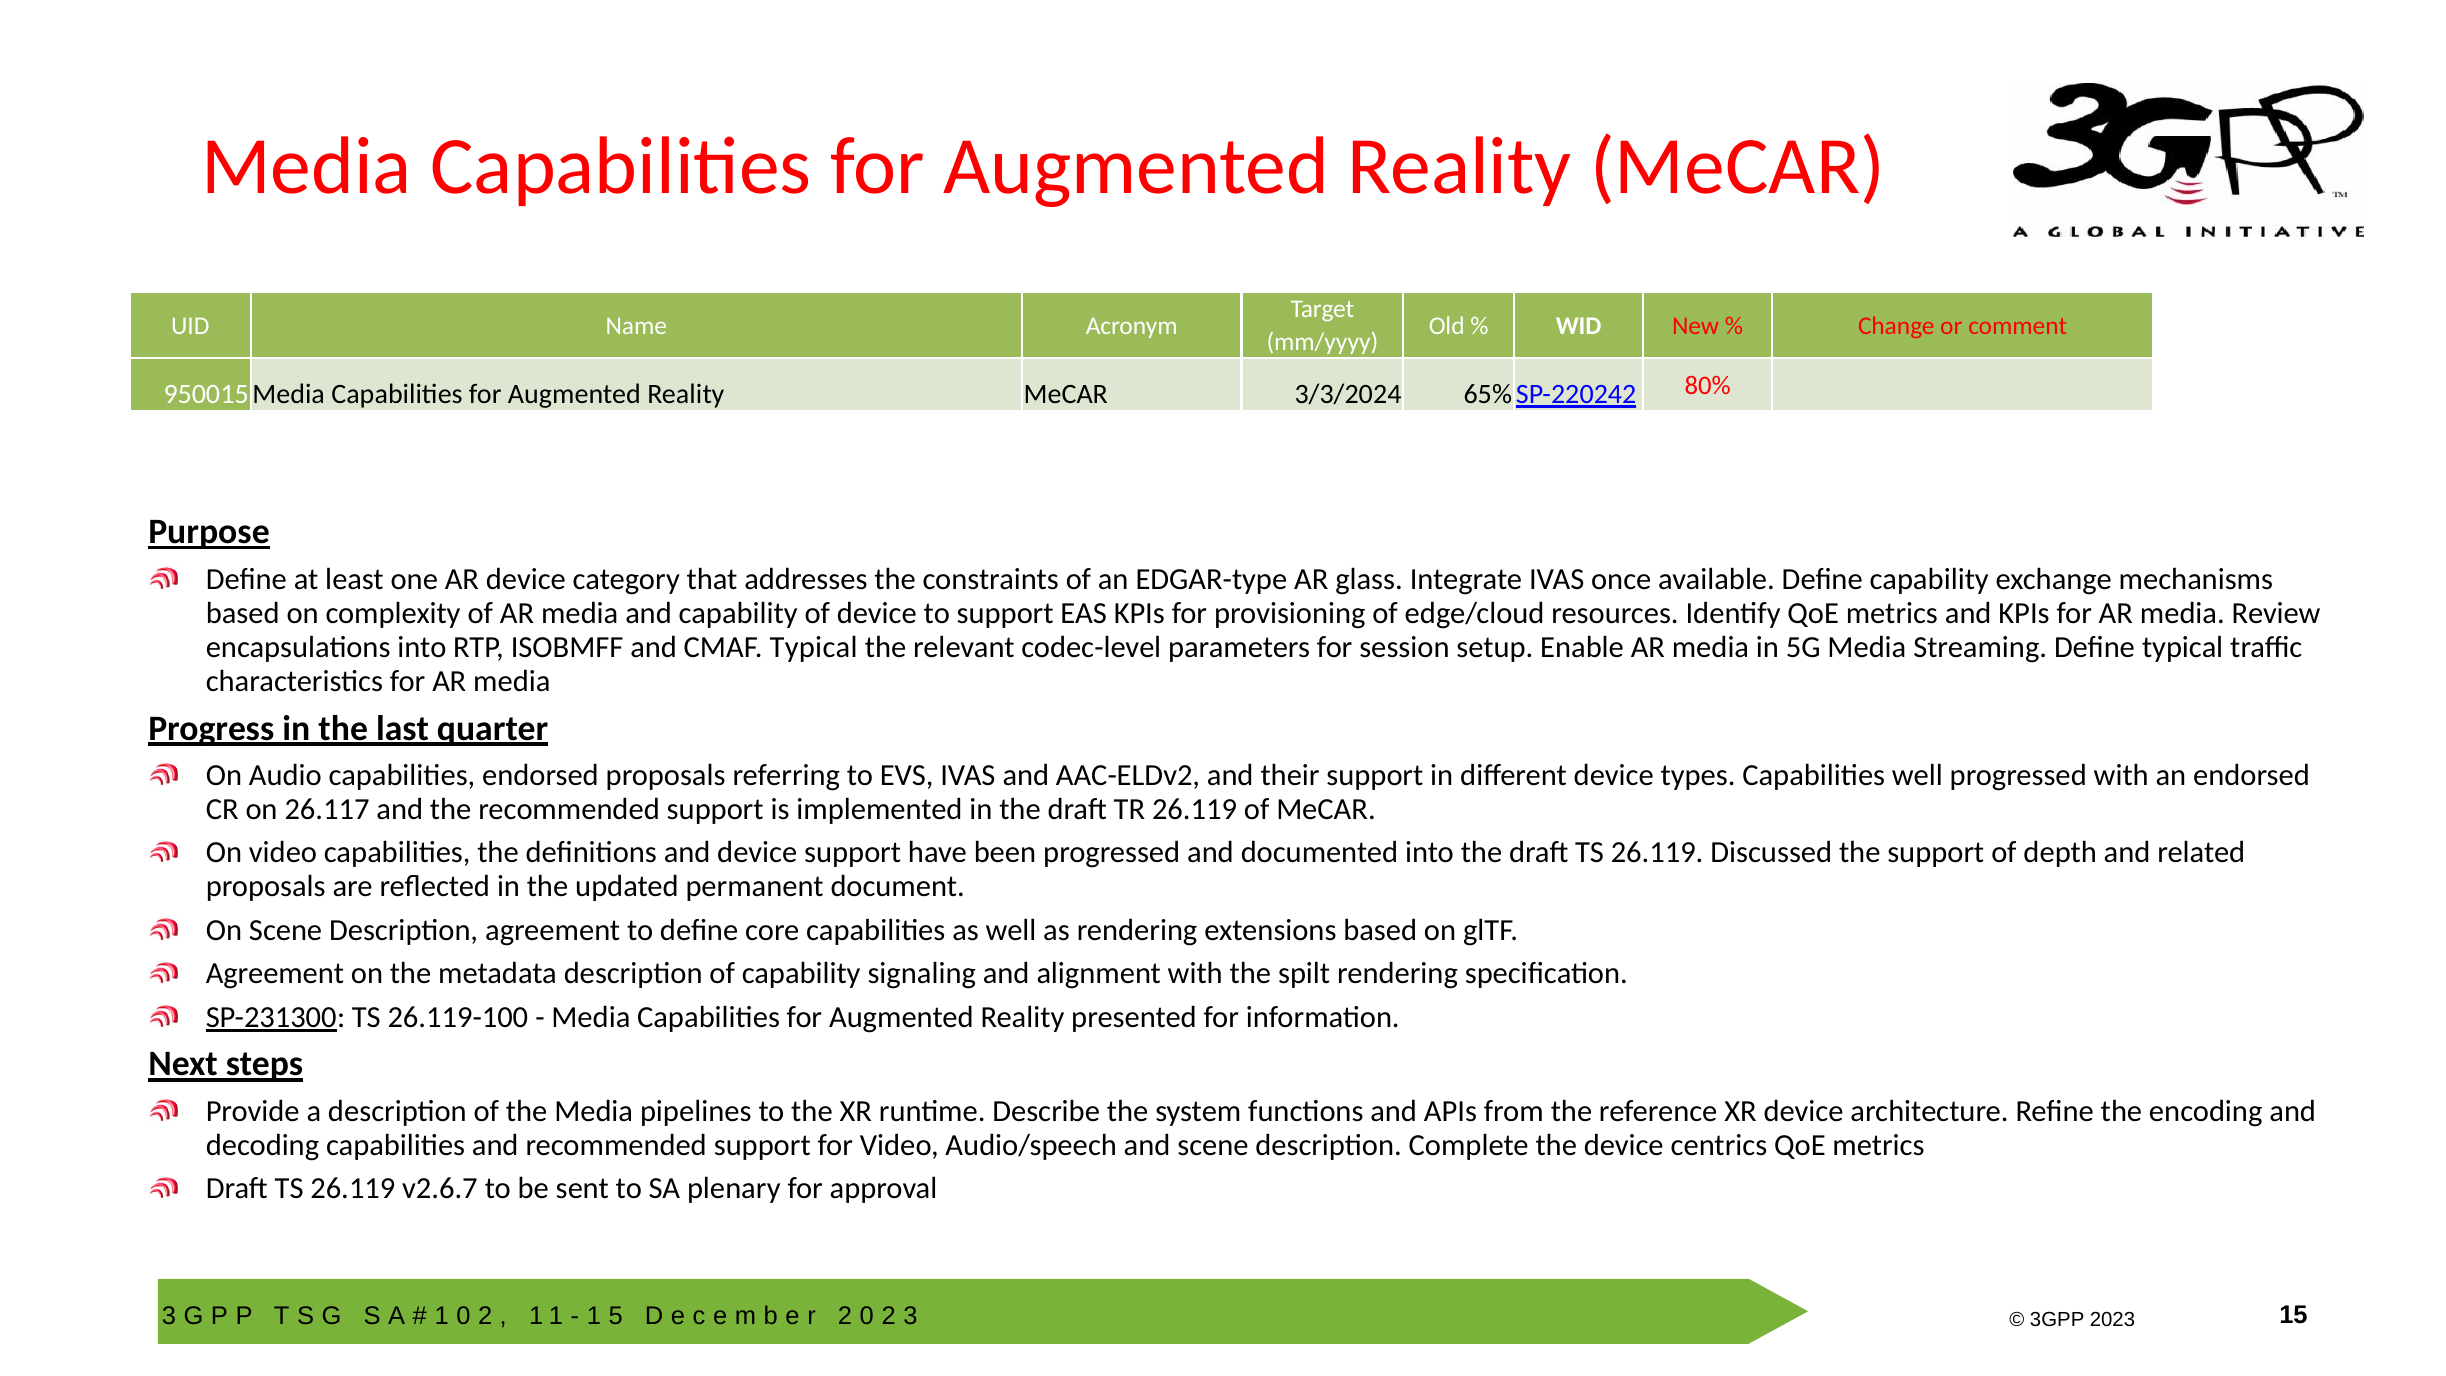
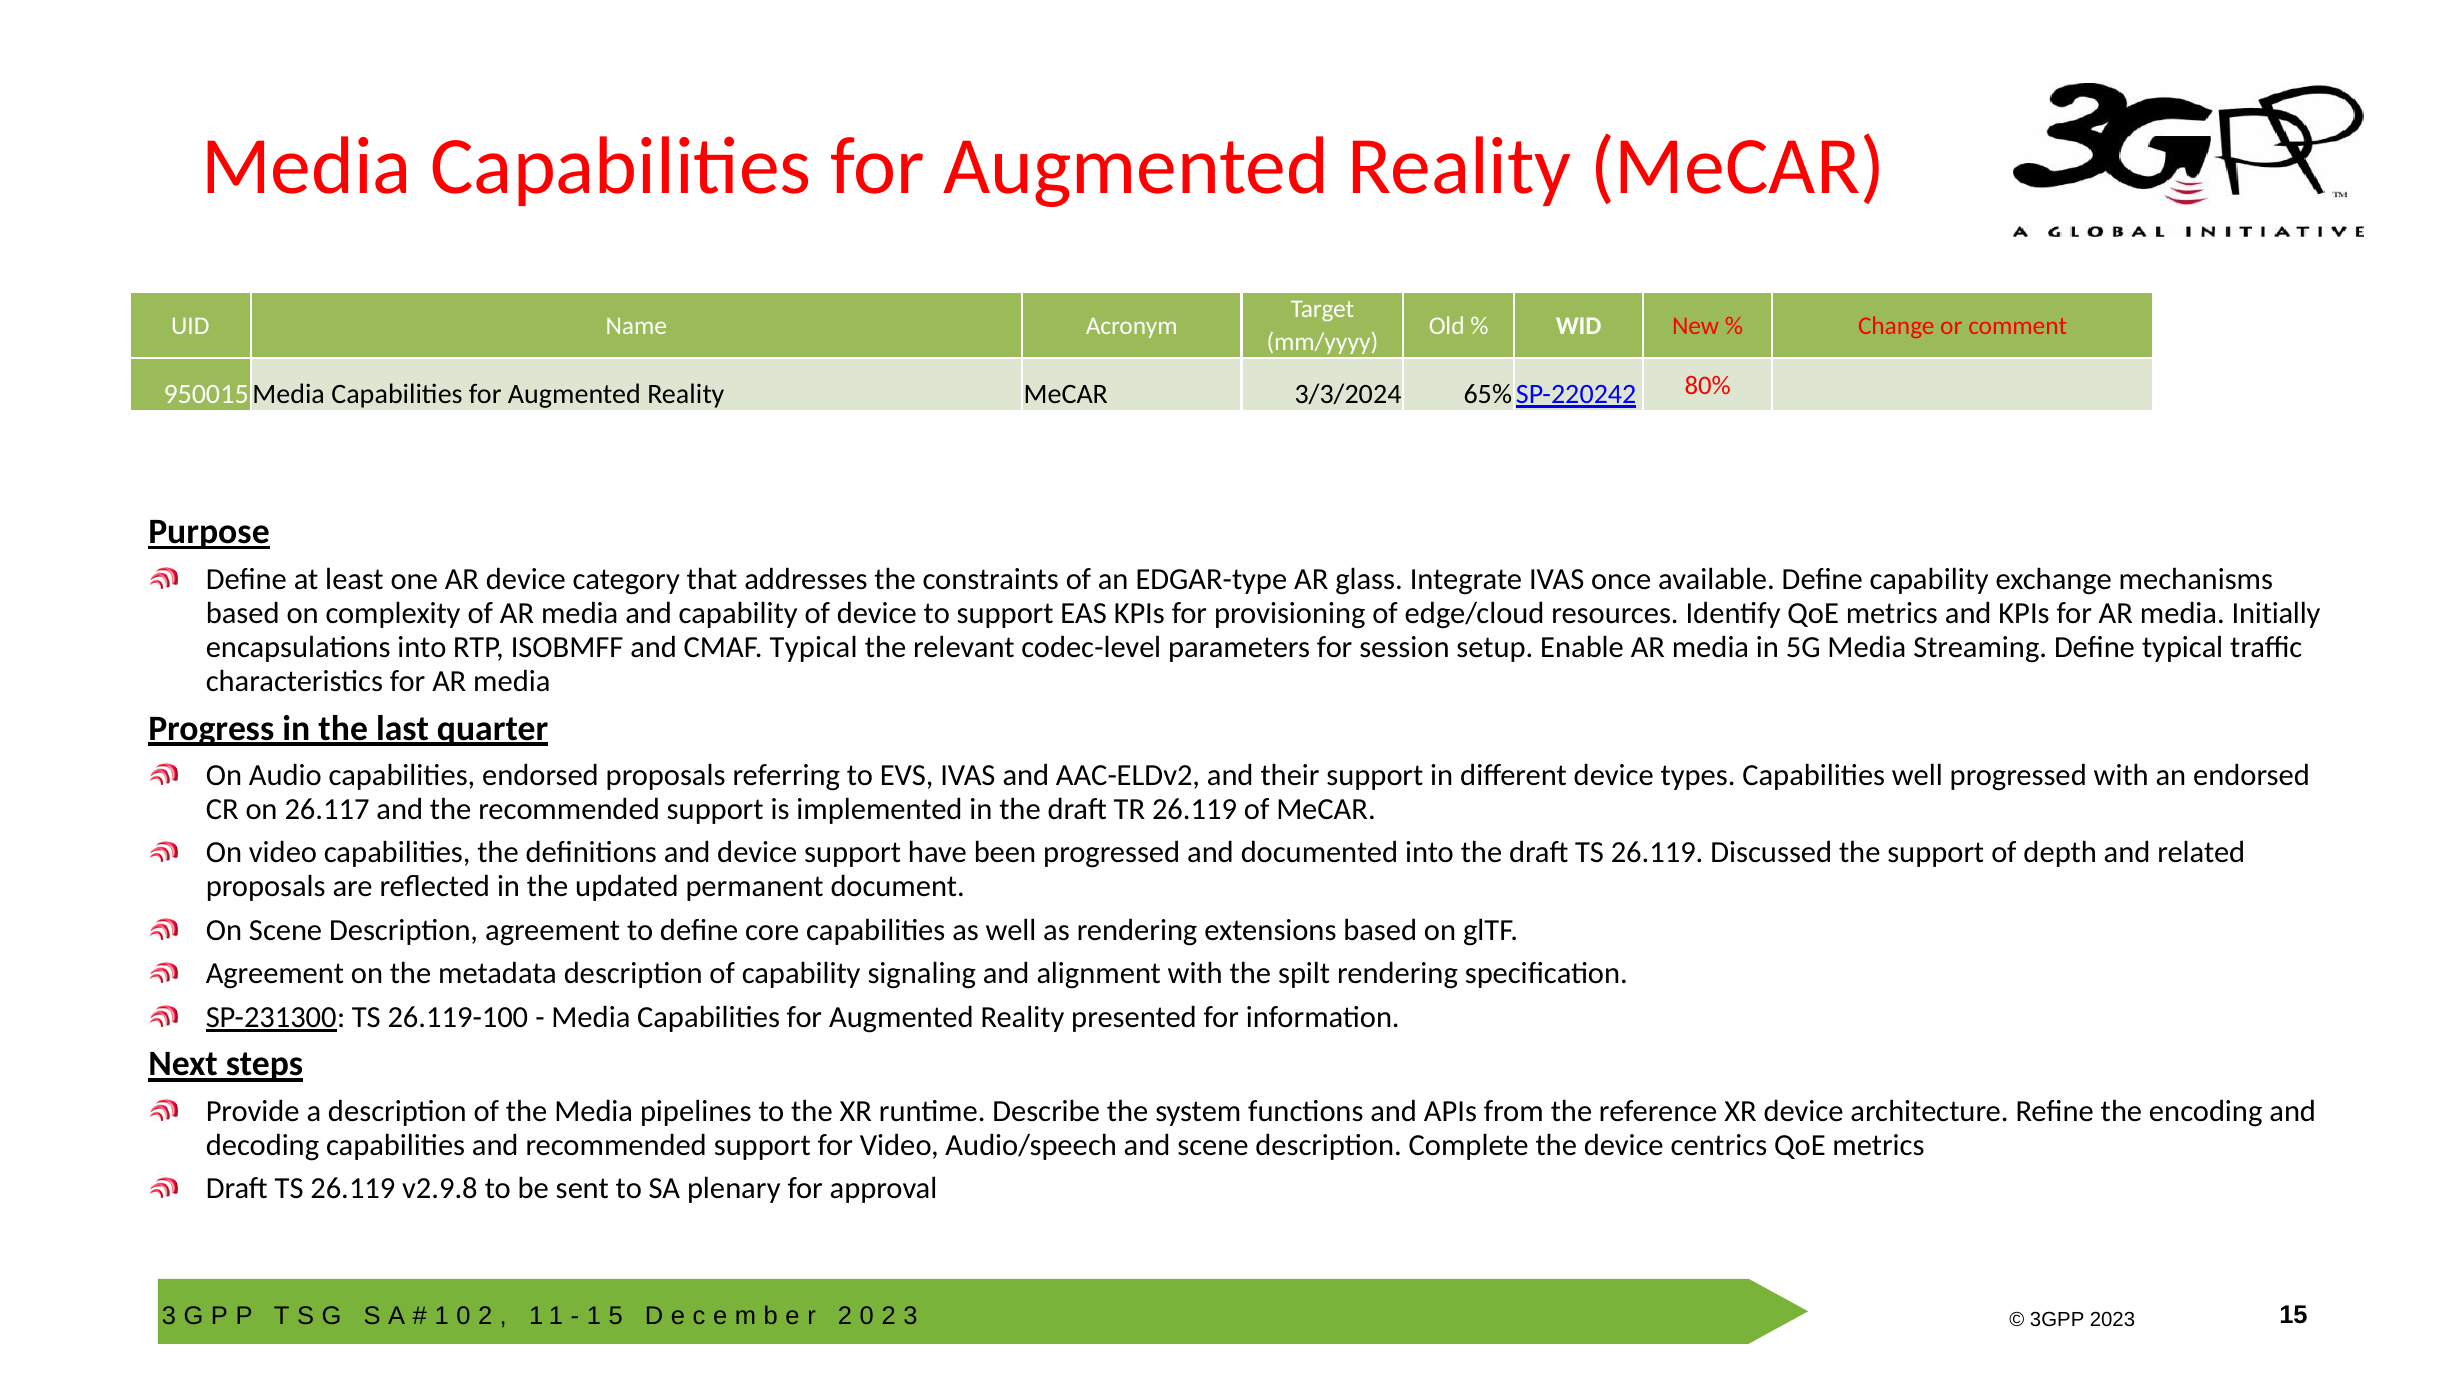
Review: Review -> Initially
v2.6.7: v2.6.7 -> v2.9.8
